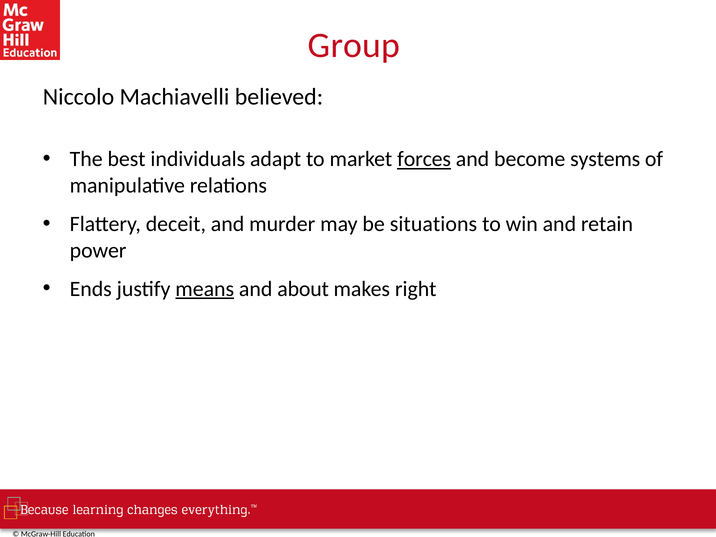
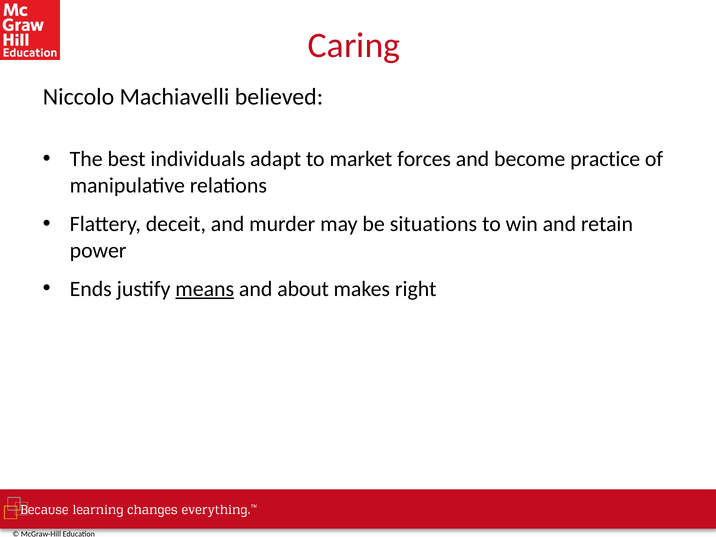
Group: Group -> Caring
forces underline: present -> none
systems: systems -> practice
